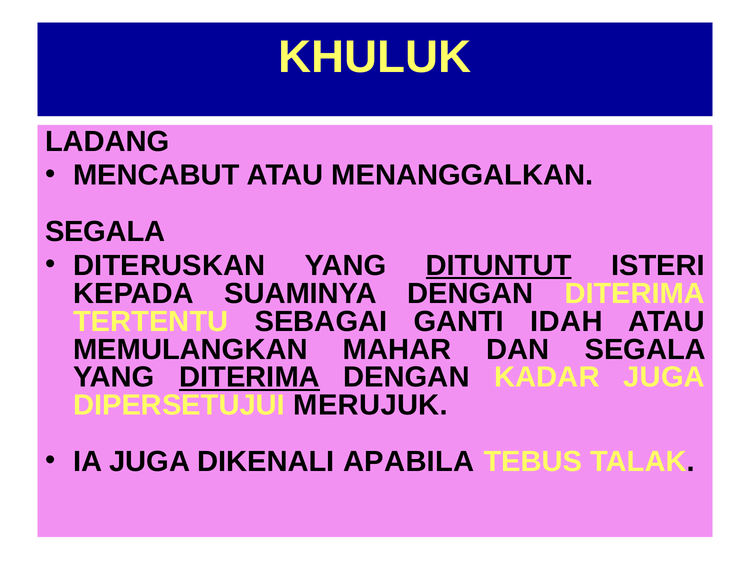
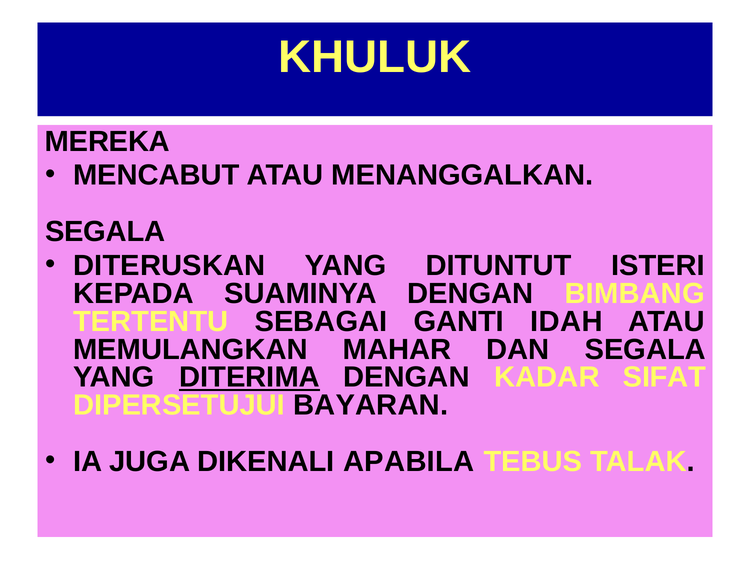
LADANG: LADANG -> MEREKA
DITUNTUT underline: present -> none
DENGAN DITERIMA: DITERIMA -> BIMBANG
KADAR JUGA: JUGA -> SIFAT
MERUJUK: MERUJUK -> BAYARAN
